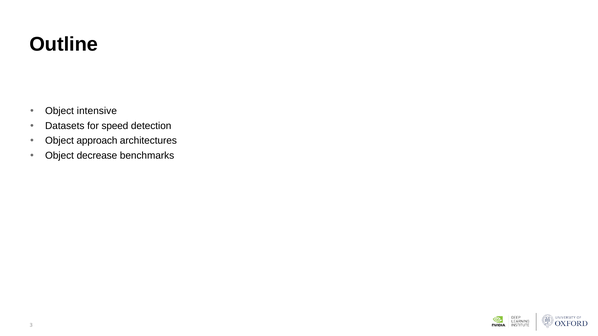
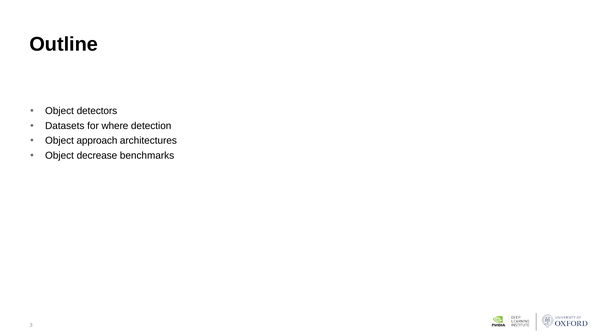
intensive: intensive -> detectors
speed: speed -> where
